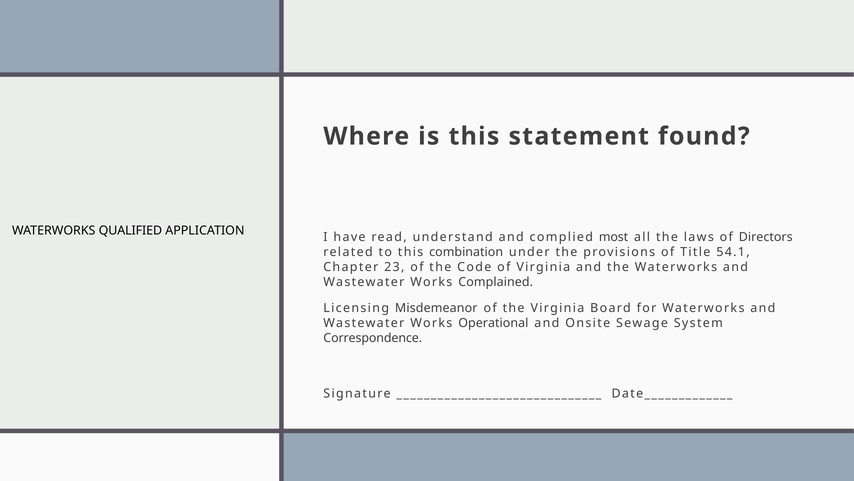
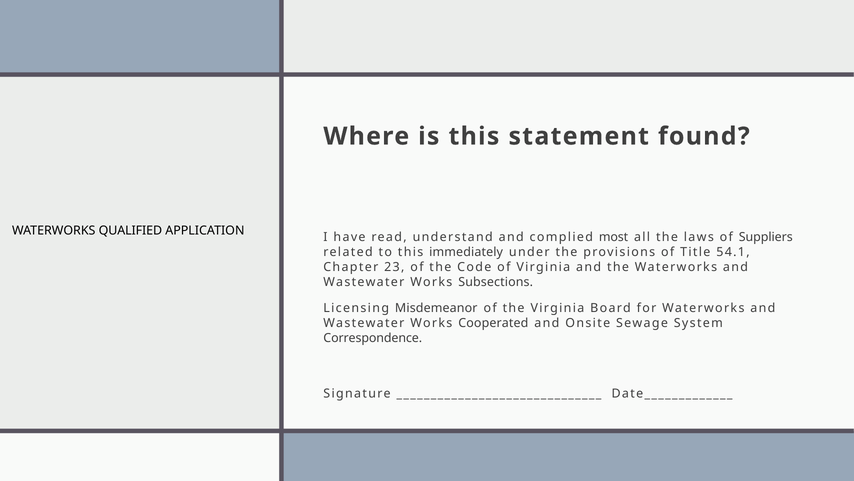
Directors: Directors -> Suppliers
combination: combination -> immediately
Complained: Complained -> Subsections
Operational: Operational -> Cooperated
